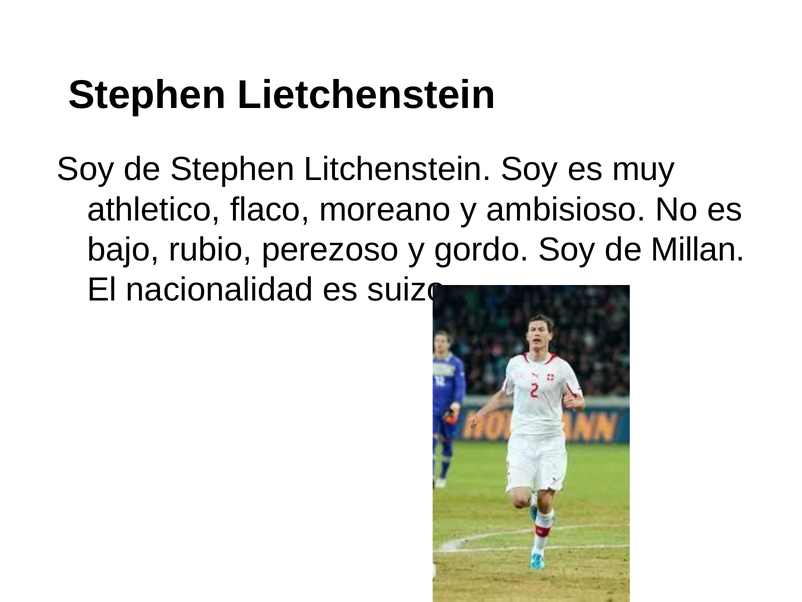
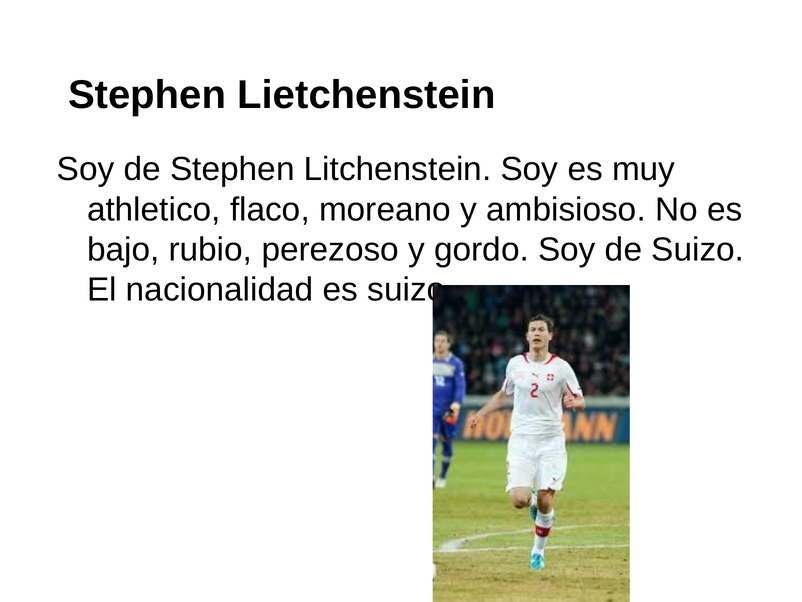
de Millan: Millan -> Suizo
